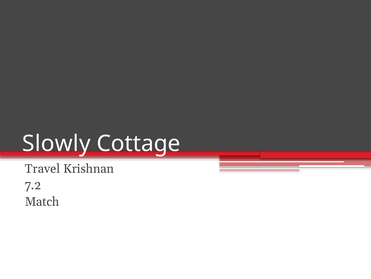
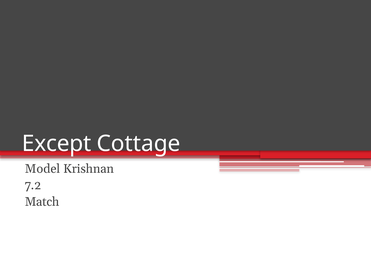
Slowly: Slowly -> Except
Travel: Travel -> Model
